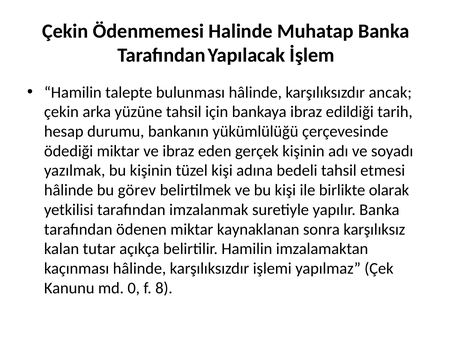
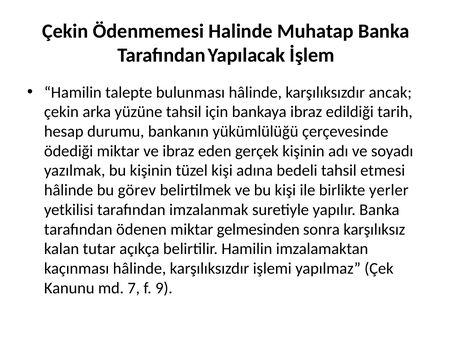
olarak: olarak -> yerler
kaynaklanan: kaynaklanan -> gelmesinden
0: 0 -> 7
8: 8 -> 9
